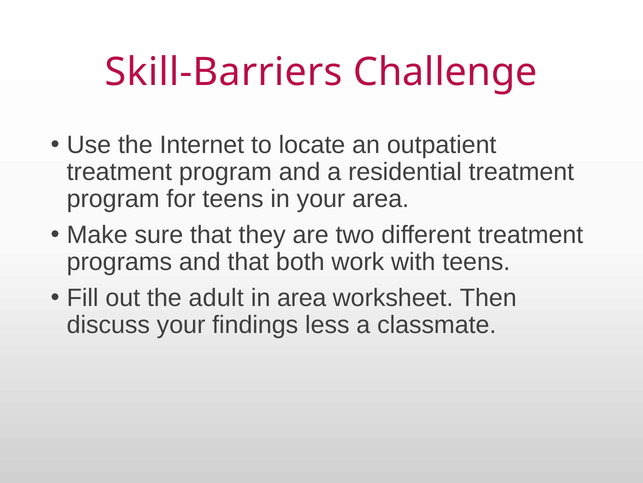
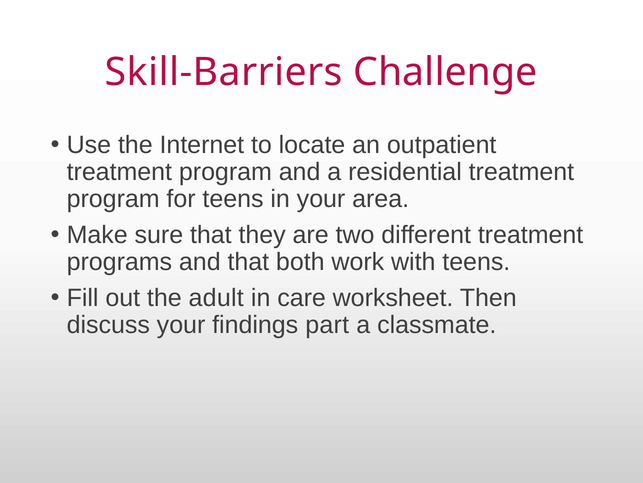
in area: area -> care
less: less -> part
